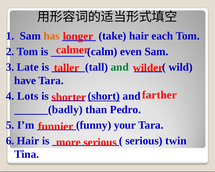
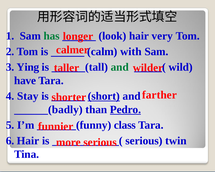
has colour: orange -> green
take: take -> look
each: each -> very
even: even -> with
Late: Late -> Ying
Lots: Lots -> Stay
Pedro underline: none -> present
your: your -> class
